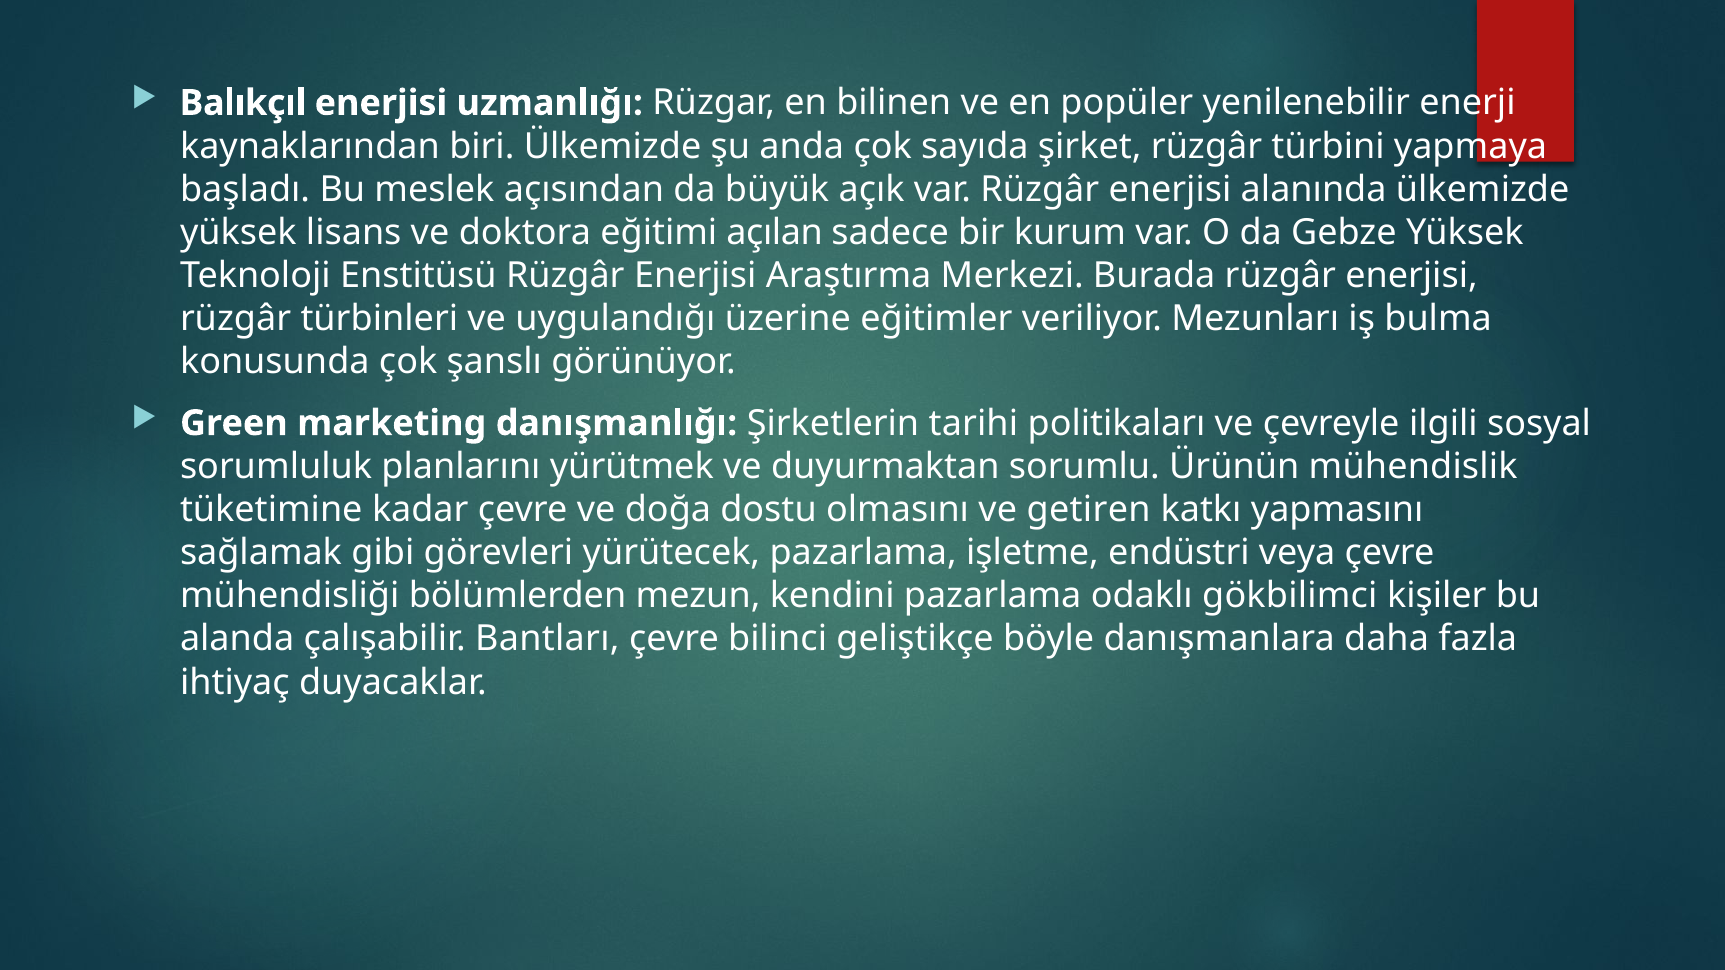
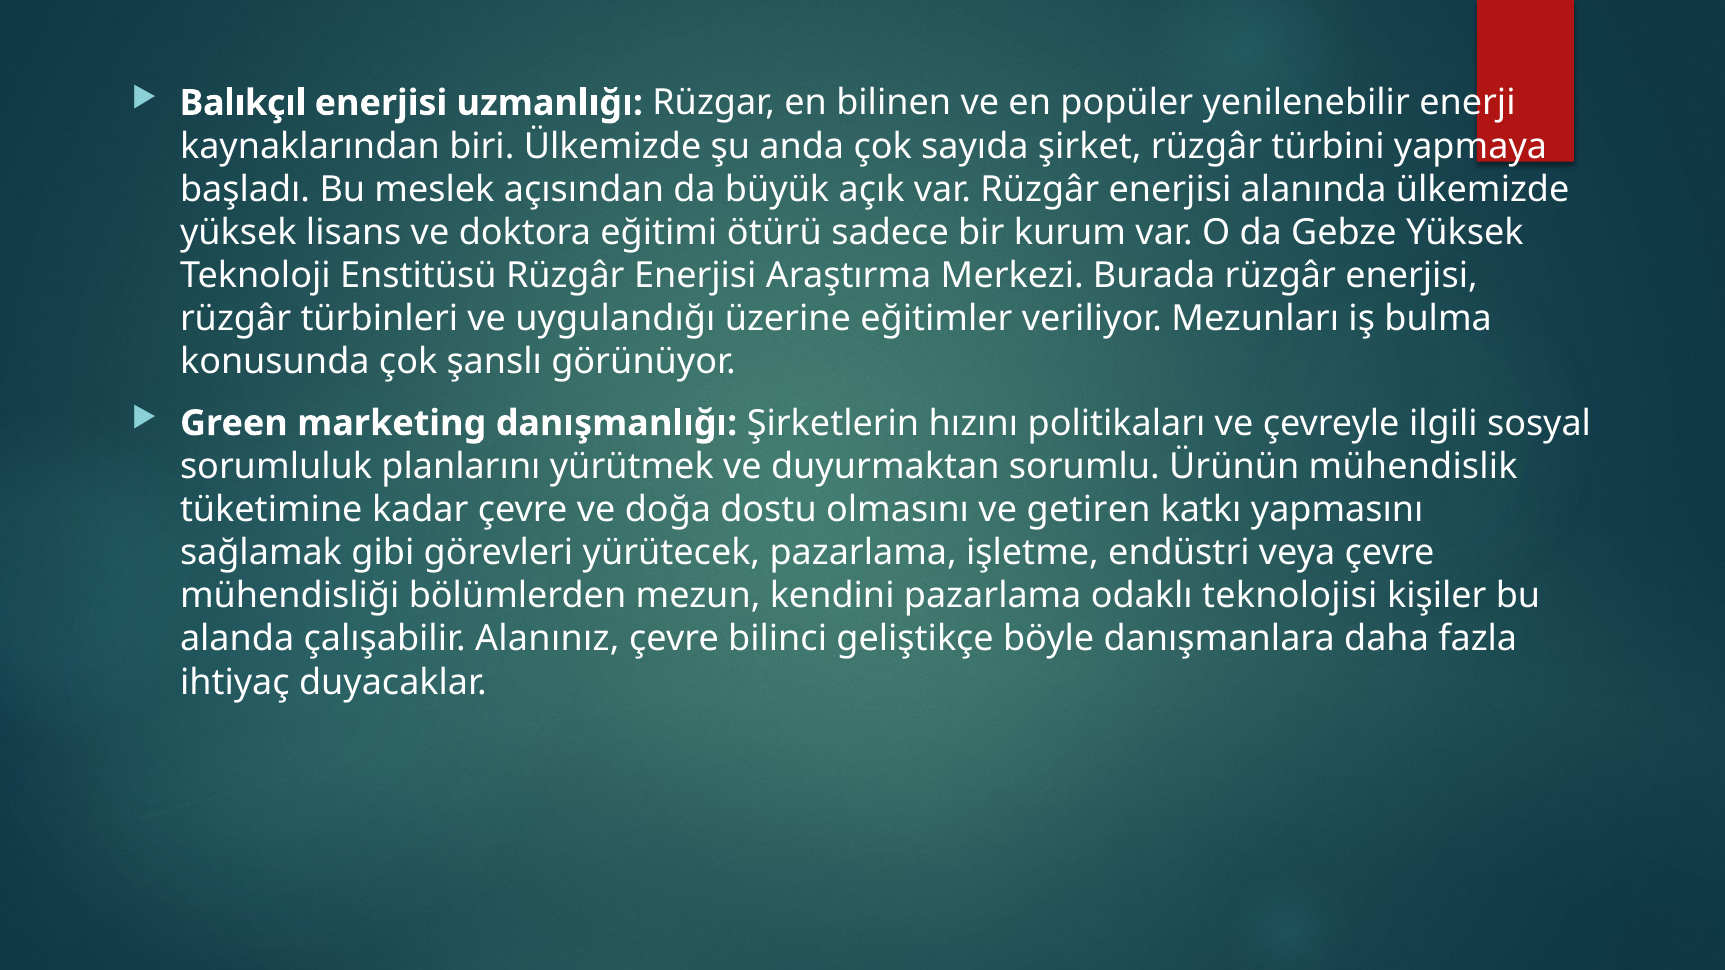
açılan: açılan -> ötürü
tarihi: tarihi -> hızını
gökbilimci: gökbilimci -> teknolojisi
Bantları: Bantları -> Alanınız
